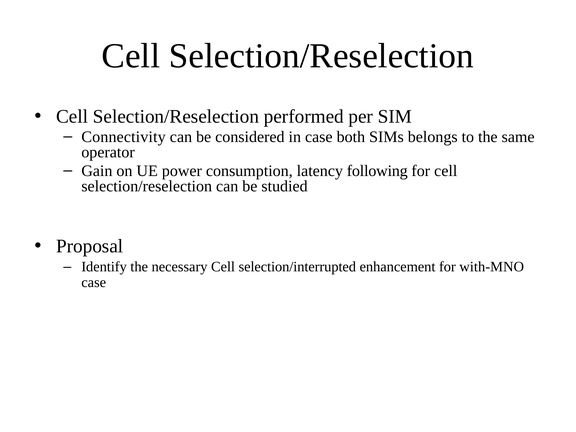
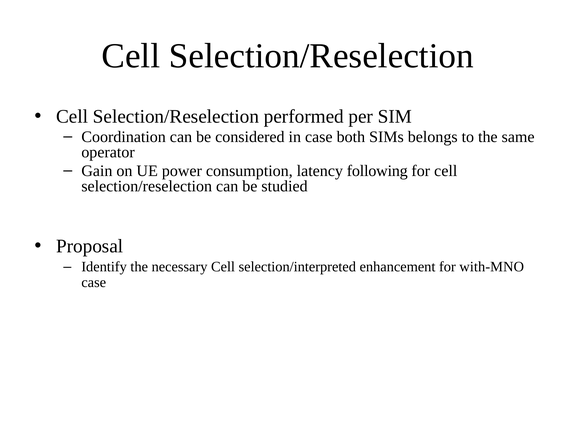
Connectivity: Connectivity -> Coordination
selection/interrupted: selection/interrupted -> selection/interpreted
